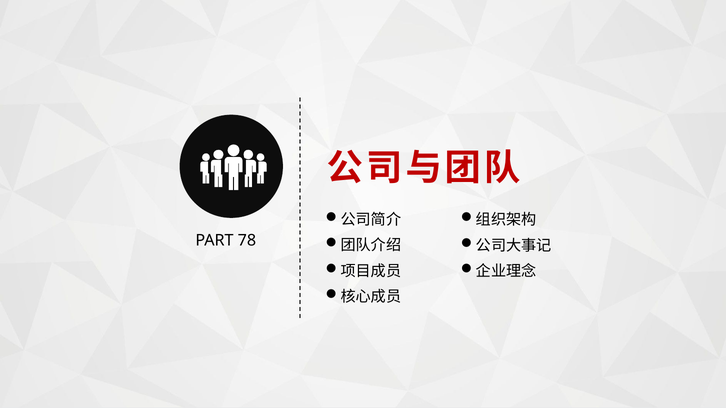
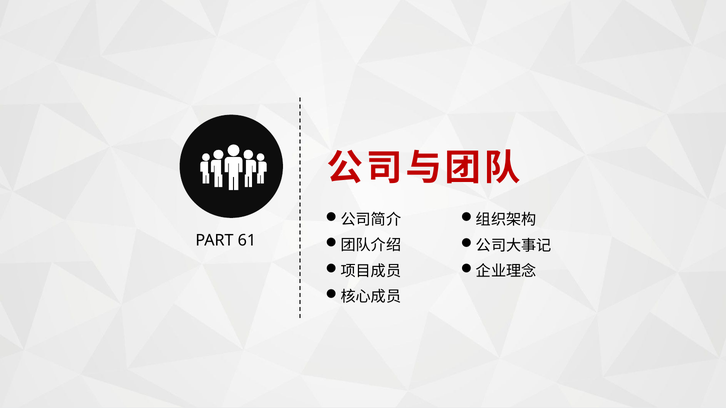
78: 78 -> 61
